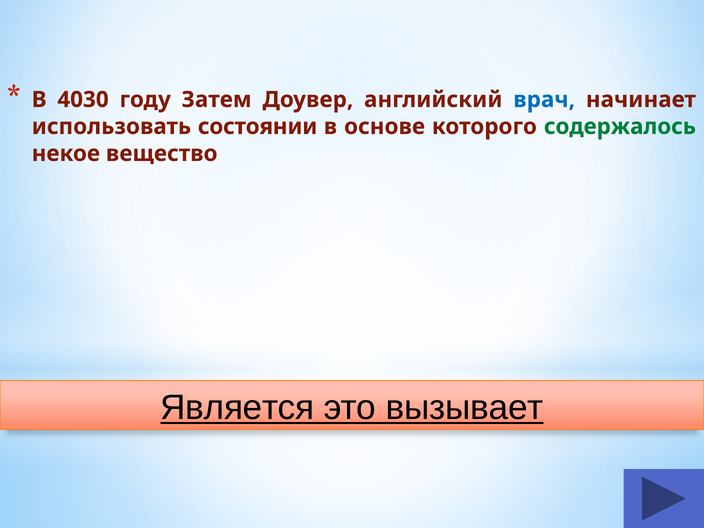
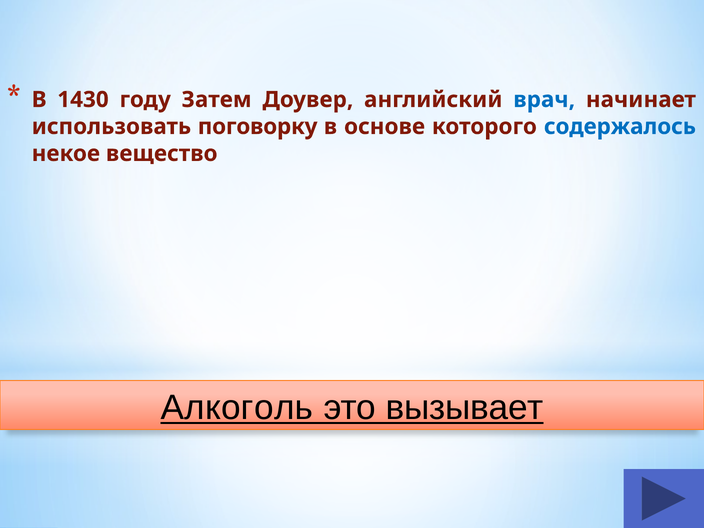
4030: 4030 -> 1430
состоянии: состоянии -> поговорку
содержалось colour: green -> blue
Является: Является -> Алкоголь
